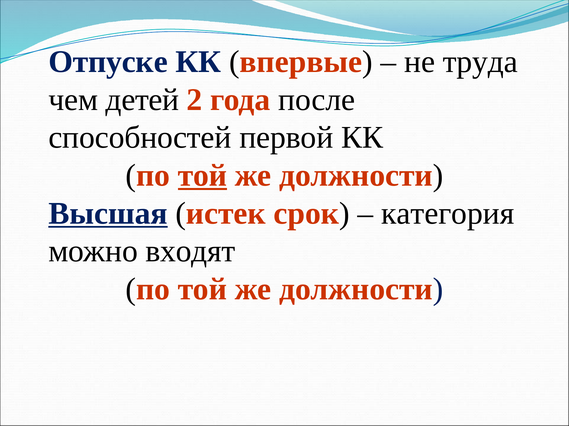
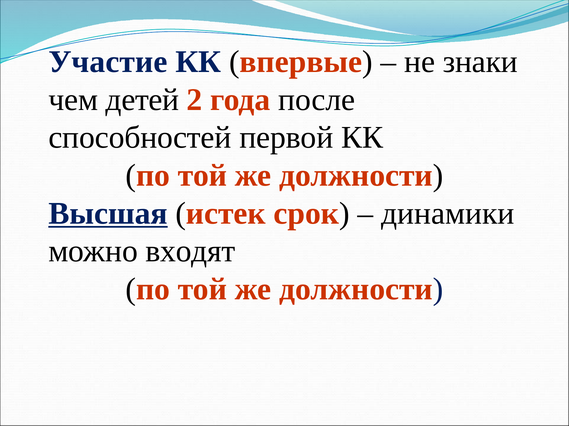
Отпуске: Отпуске -> Участие
труда: труда -> знаки
той at (202, 176) underline: present -> none
категория: категория -> динамики
